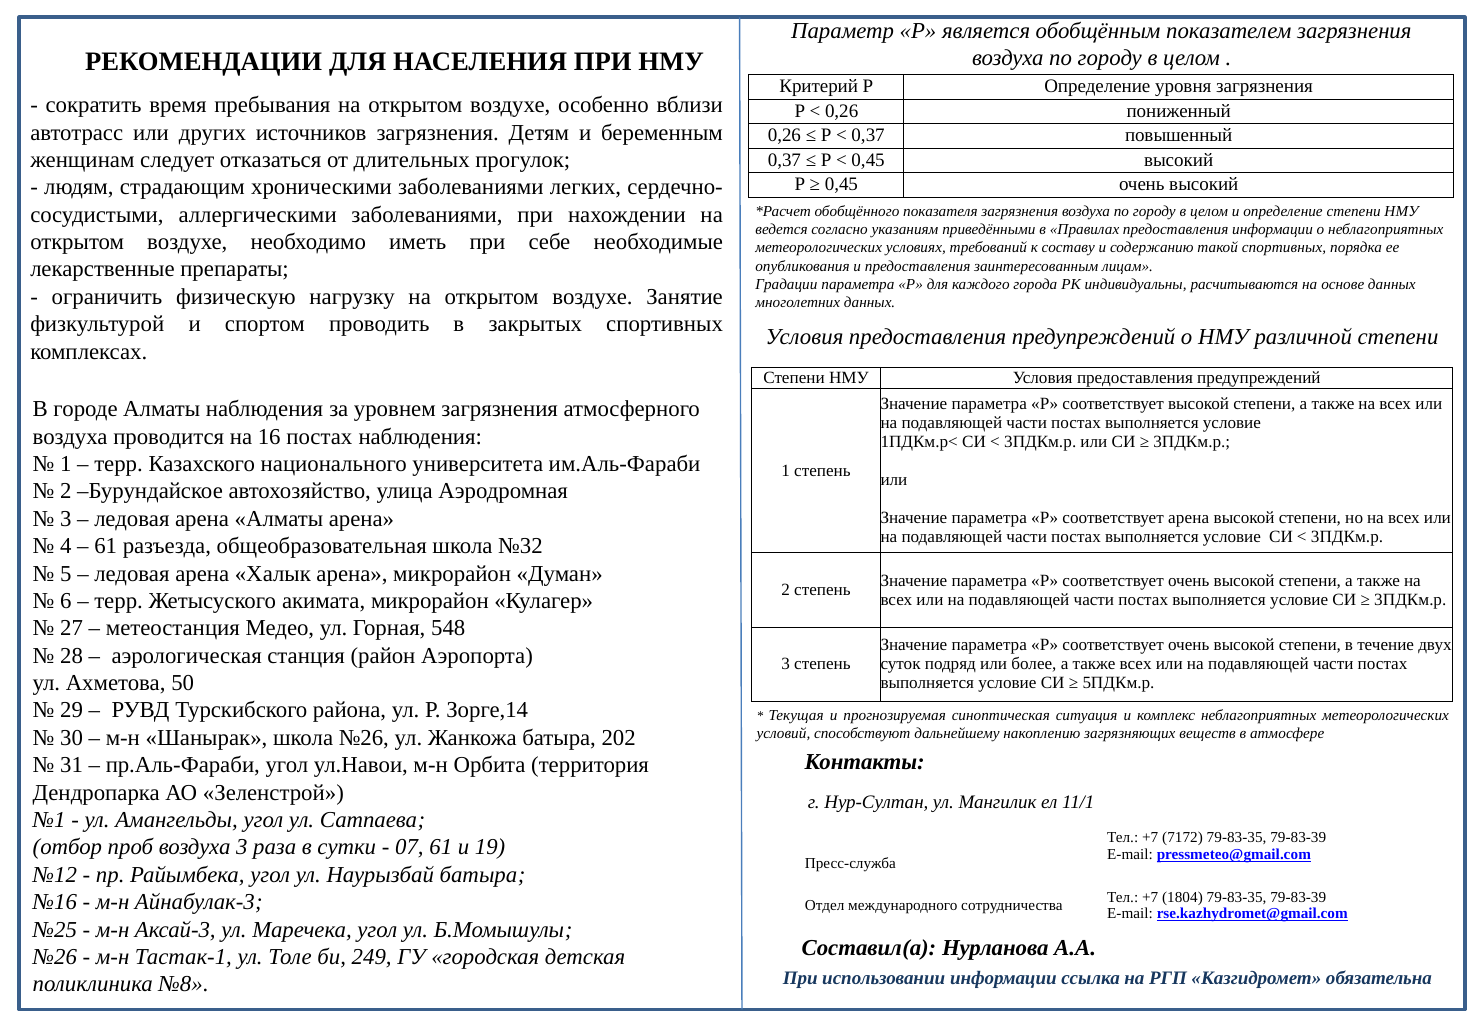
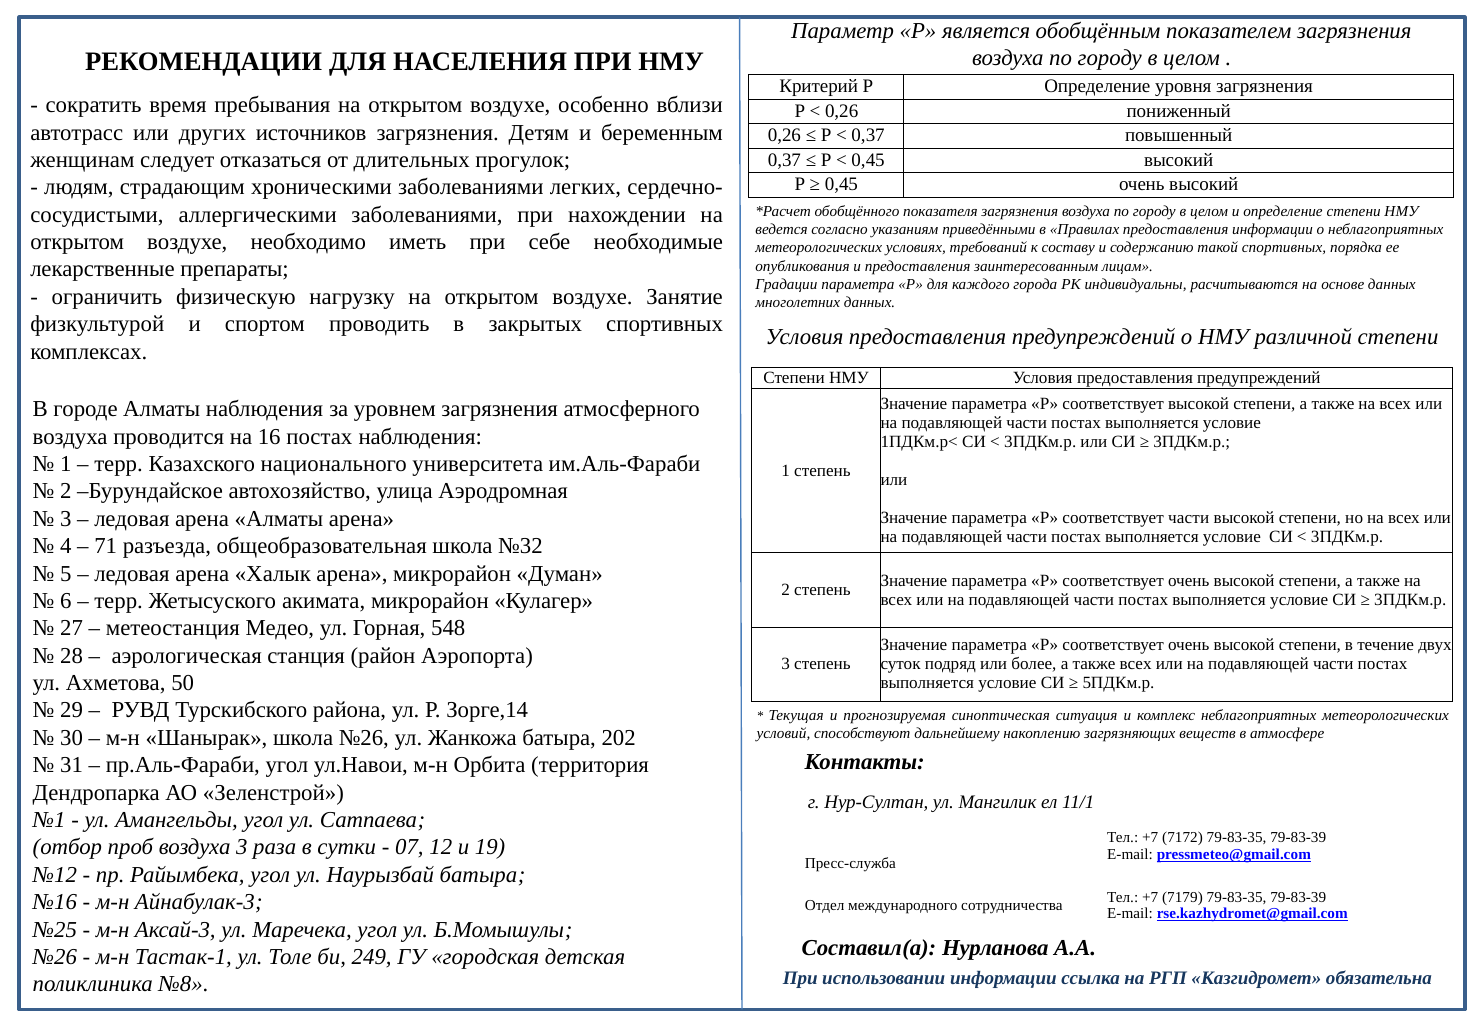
соответствует арена: арена -> части
61 at (106, 546): 61 -> 71
07 61: 61 -> 12
1804: 1804 -> 7179
